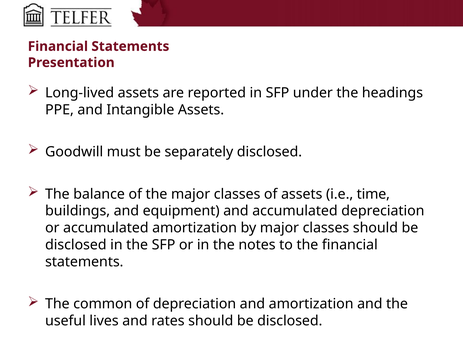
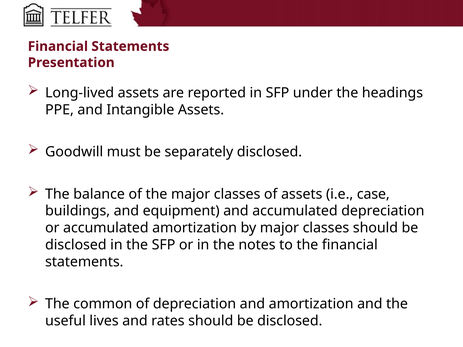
time: time -> case
